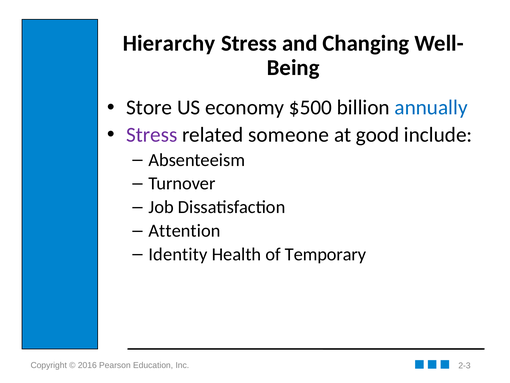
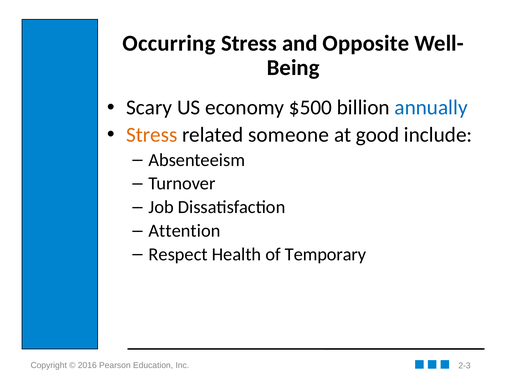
Hierarchy: Hierarchy -> Occurring
Changing: Changing -> Opposite
Store: Store -> Scary
Stress at (152, 135) colour: purple -> orange
Identity: Identity -> Respect
